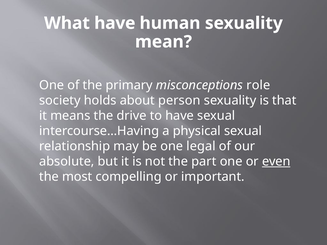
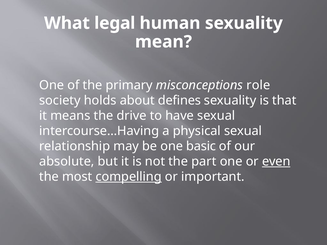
What have: have -> legal
person: person -> defines
legal: legal -> basic
compelling underline: none -> present
